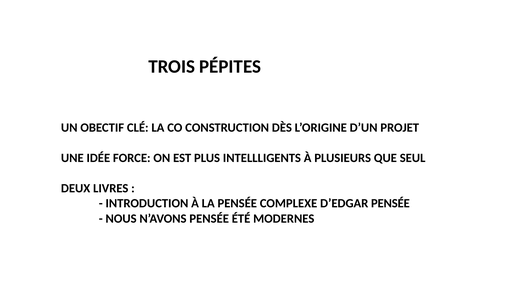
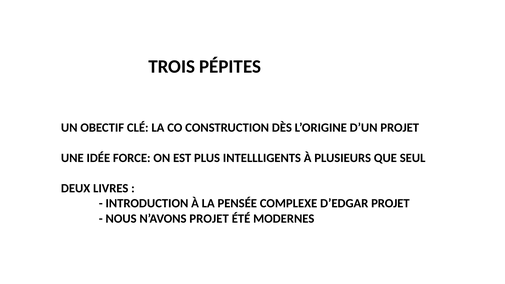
D’EDGAR PENSÉE: PENSÉE -> PROJET
N’AVONS PENSÉE: PENSÉE -> PROJET
